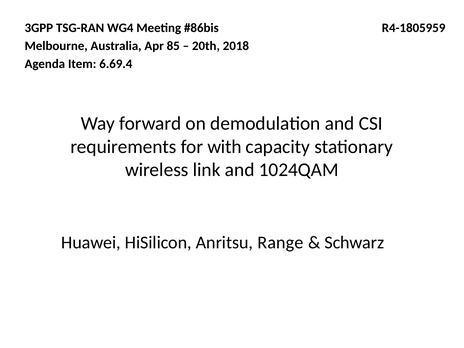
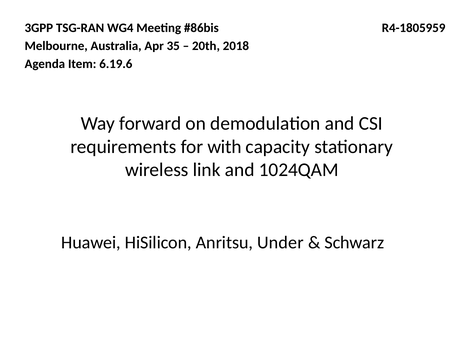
85: 85 -> 35
6.69.4: 6.69.4 -> 6.19.6
Range: Range -> Under
